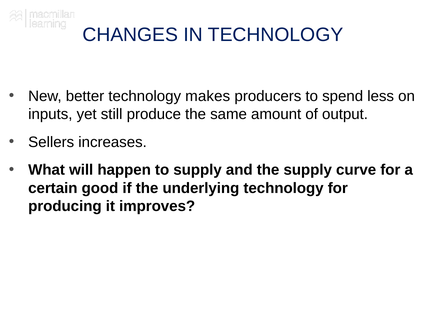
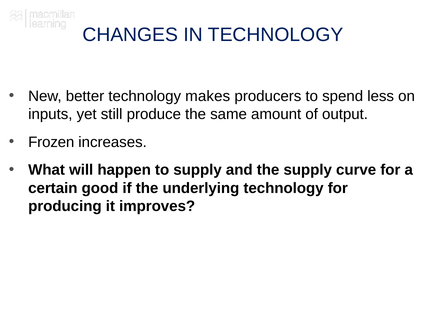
Sellers: Sellers -> Frozen
